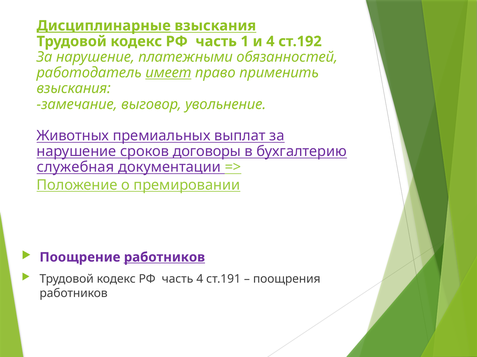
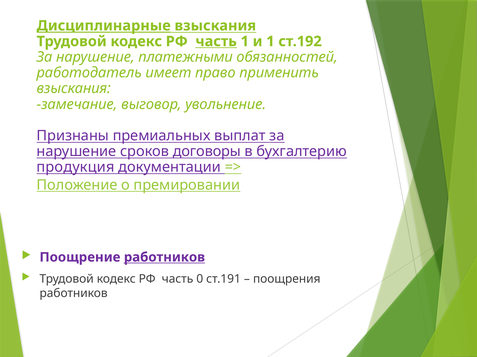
часть at (216, 41) underline: none -> present
и 4: 4 -> 1
имеет underline: present -> none
Животных: Животных -> Признаны
служебная: служебная -> продукция
часть 4: 4 -> 0
